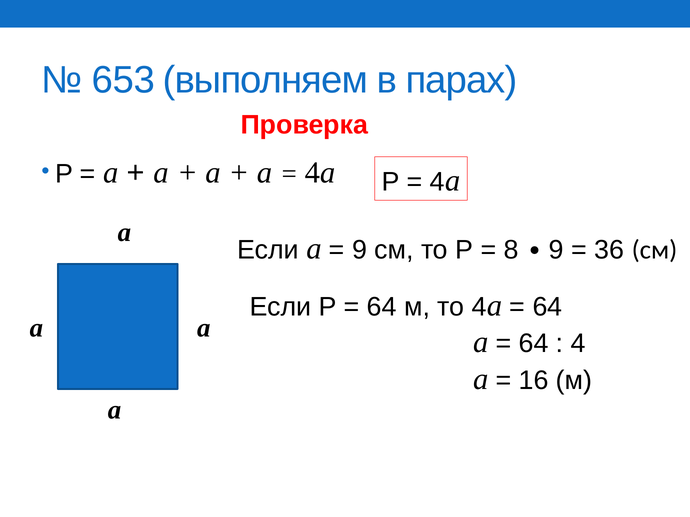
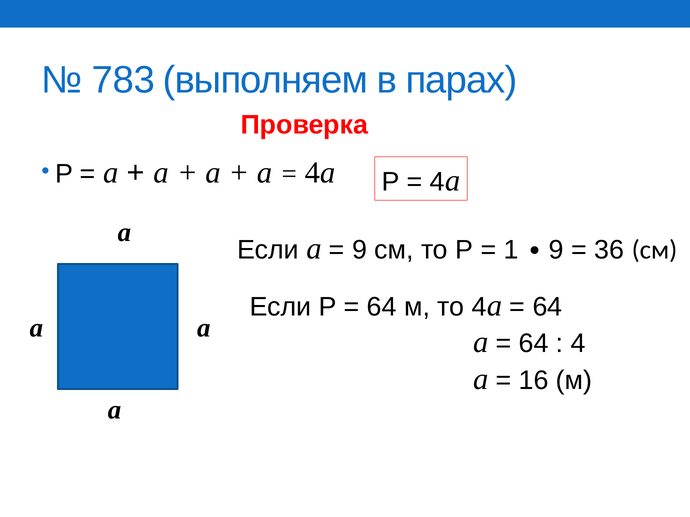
653: 653 -> 783
8: 8 -> 1
